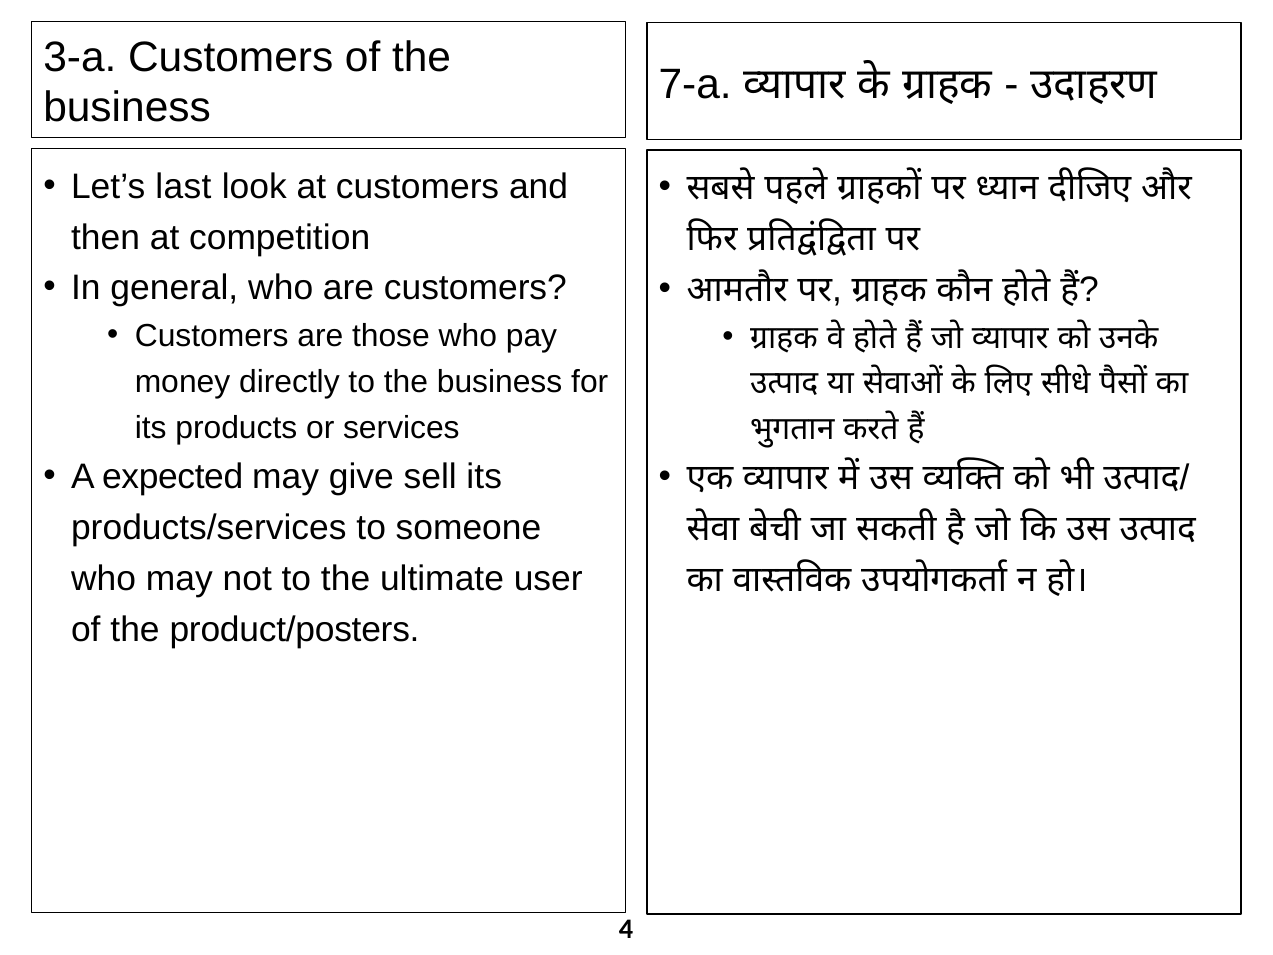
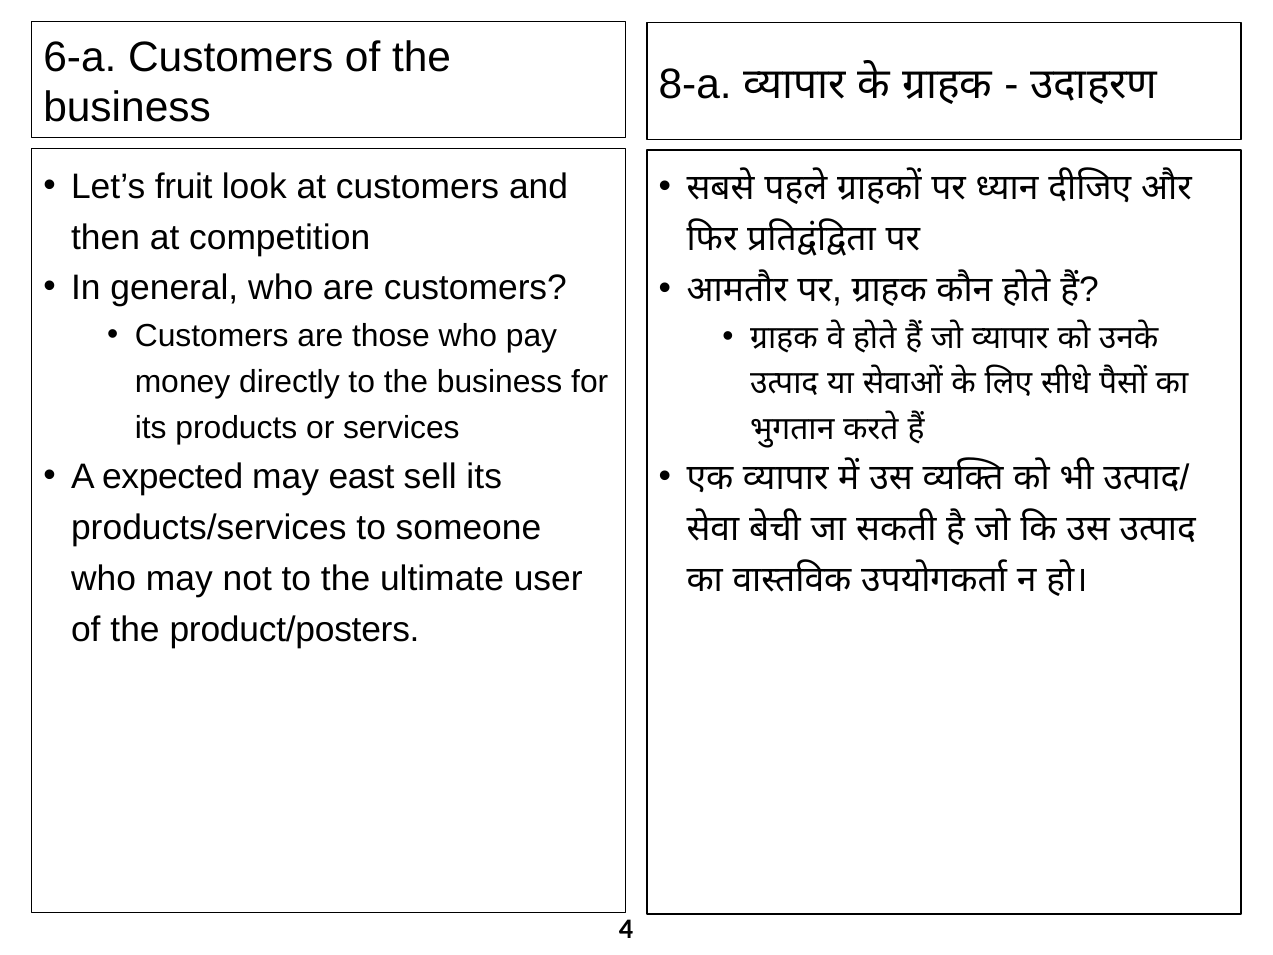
3-a: 3-a -> 6-a
7-a: 7-a -> 8-a
last: last -> fruit
give: give -> east
